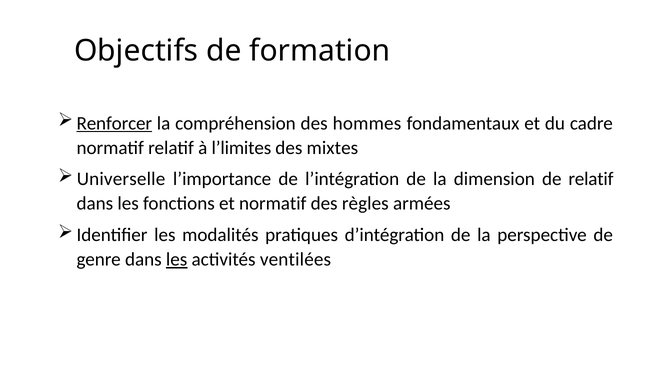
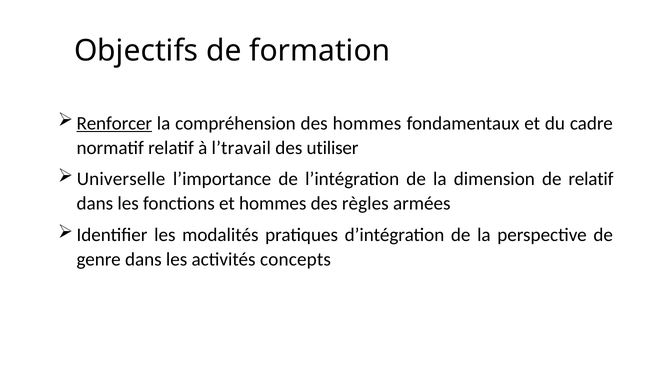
l’limites: l’limites -> l’travail
mixtes: mixtes -> utiliser
et normatif: normatif -> hommes
les at (177, 259) underline: present -> none
ventilées: ventilées -> concepts
